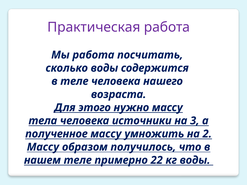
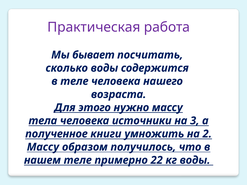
Мы работа: работа -> бывает
полученное массу: массу -> книги
